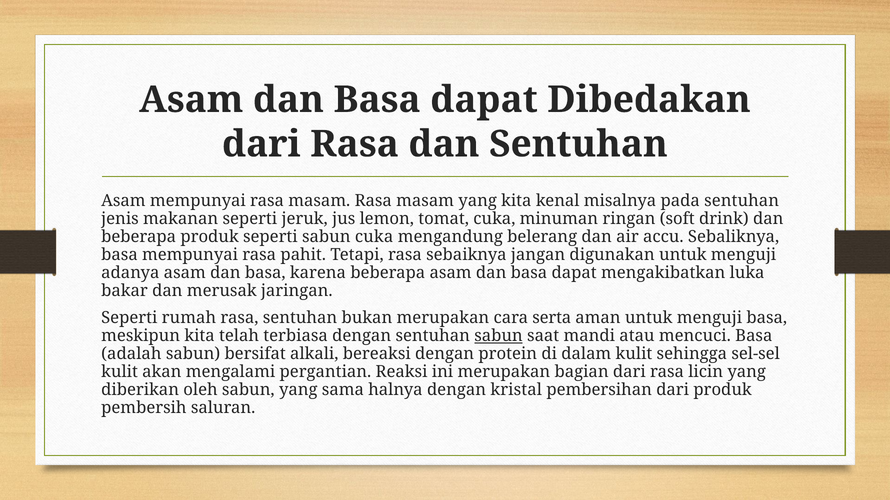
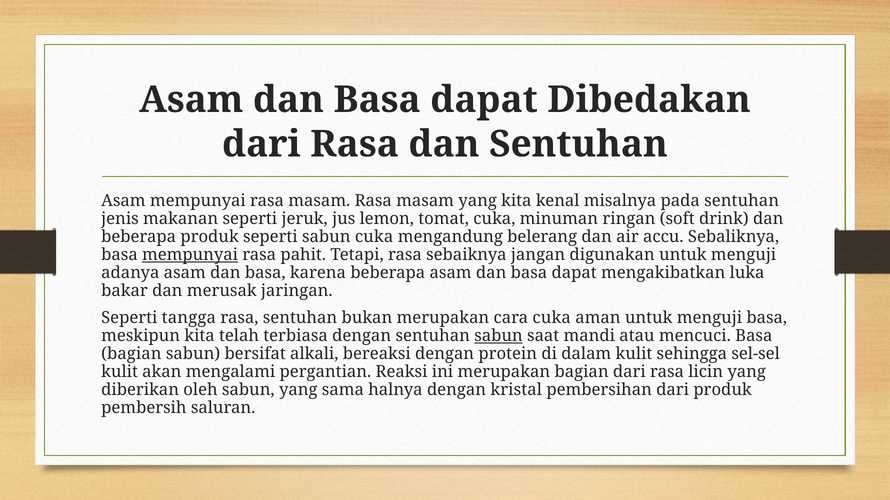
mempunyai at (190, 255) underline: none -> present
rumah: rumah -> tangga
cara serta: serta -> cuka
adalah at (131, 354): adalah -> bagian
